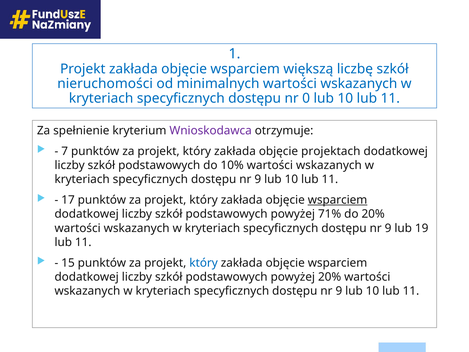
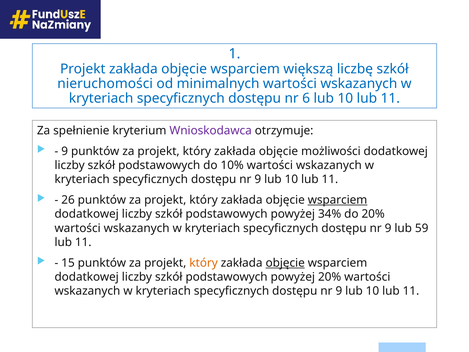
0: 0 -> 6
7 at (65, 151): 7 -> 9
projektach: projektach -> możliwości
17: 17 -> 26
71%: 71% -> 34%
19: 19 -> 59
który at (204, 263) colour: blue -> orange
objęcie at (285, 263) underline: none -> present
